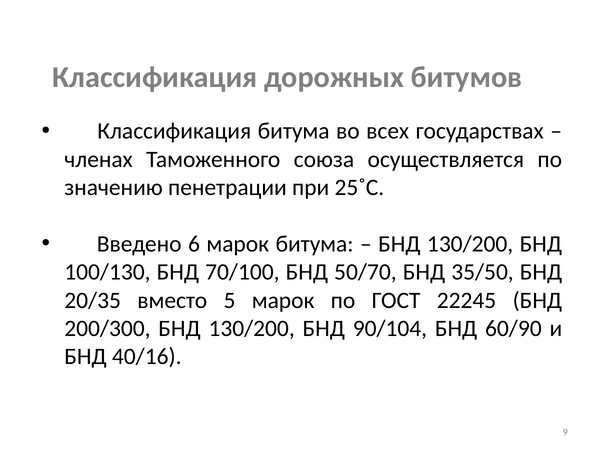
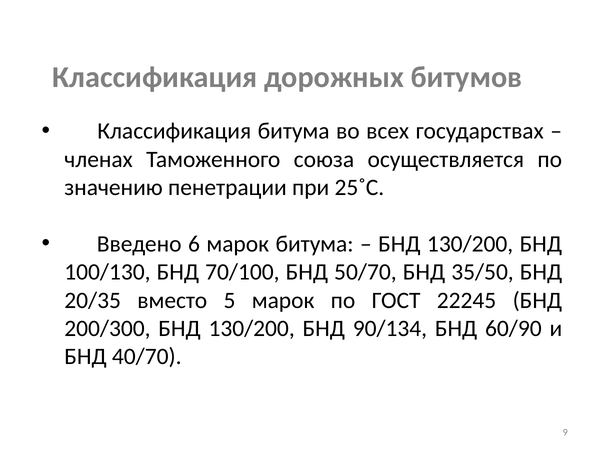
90/104: 90/104 -> 90/134
40/16: 40/16 -> 40/70
